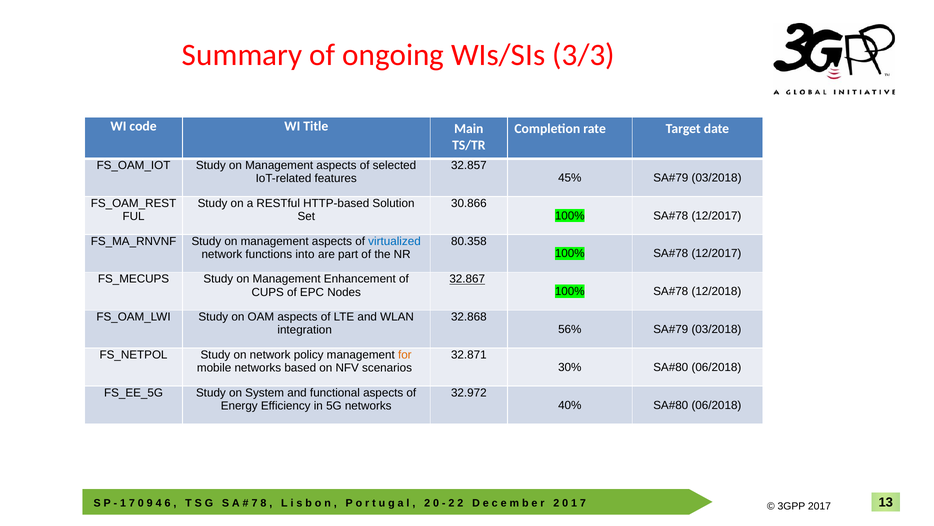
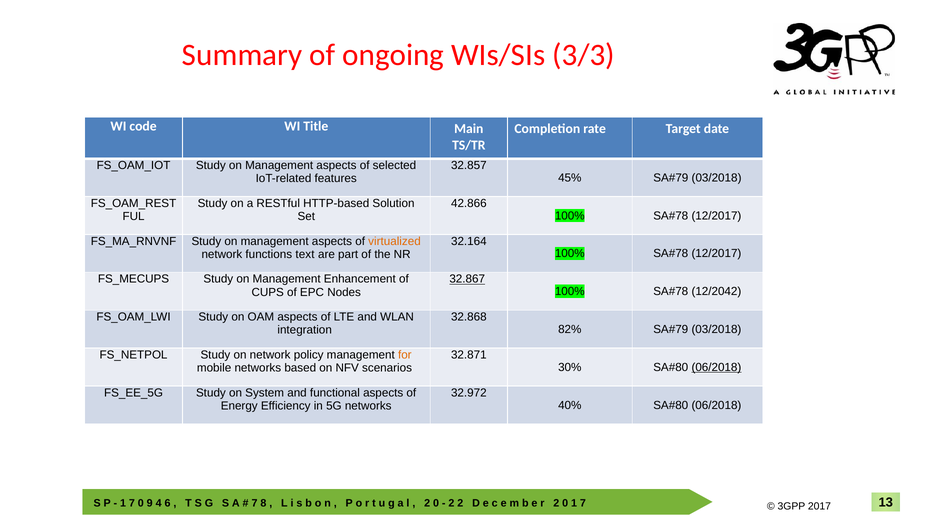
30.866: 30.866 -> 42.866
virtualized colour: blue -> orange
80.358: 80.358 -> 32.164
into: into -> text
12/2018: 12/2018 -> 12/2042
56%: 56% -> 82%
06/2018 at (716, 367) underline: none -> present
